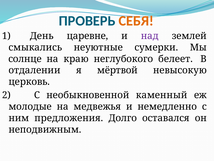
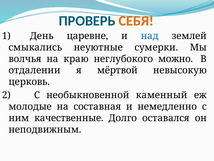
над colour: purple -> blue
солнце: солнце -> волчья
белеет: белеет -> можно
медвежья: медвежья -> составная
предложения: предложения -> качественные
